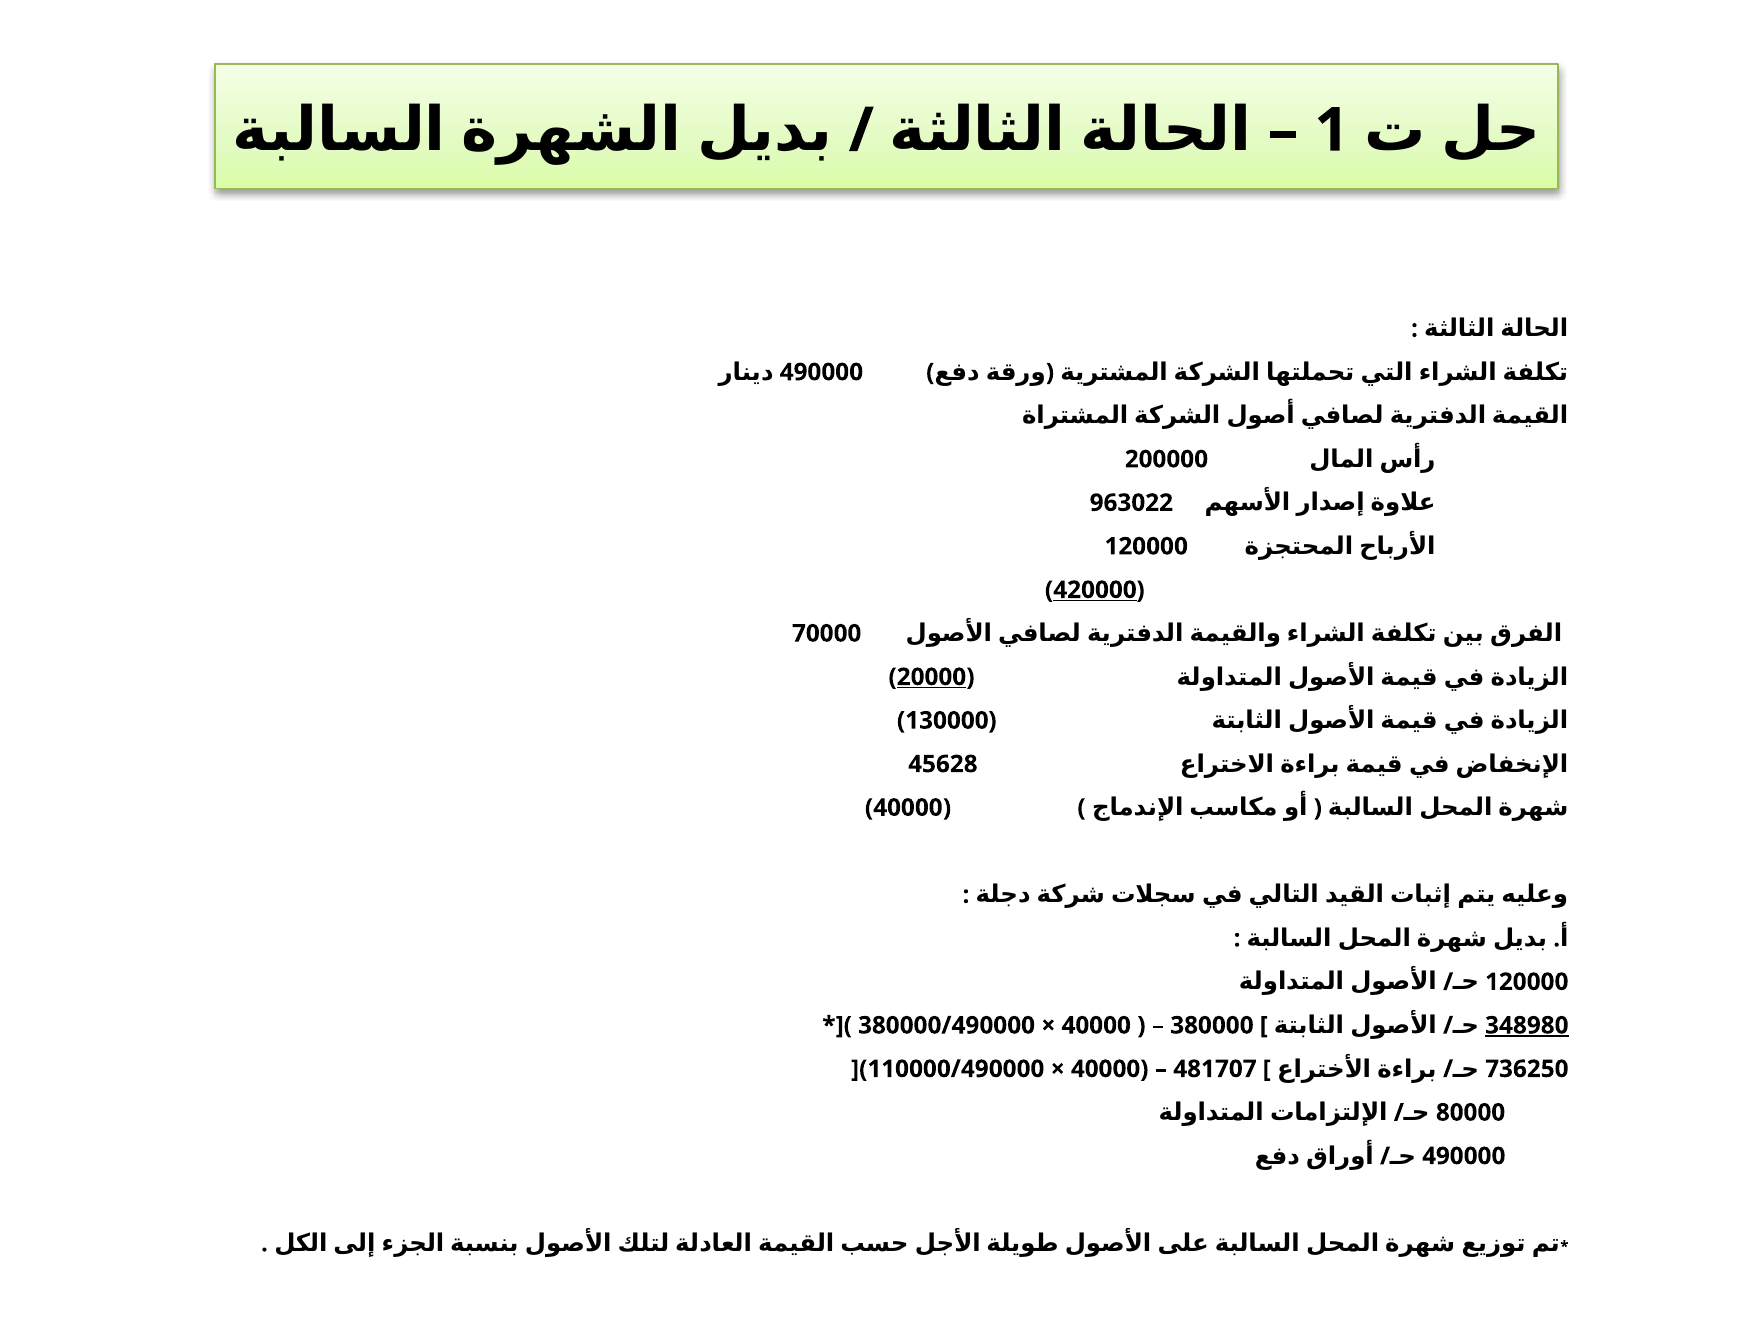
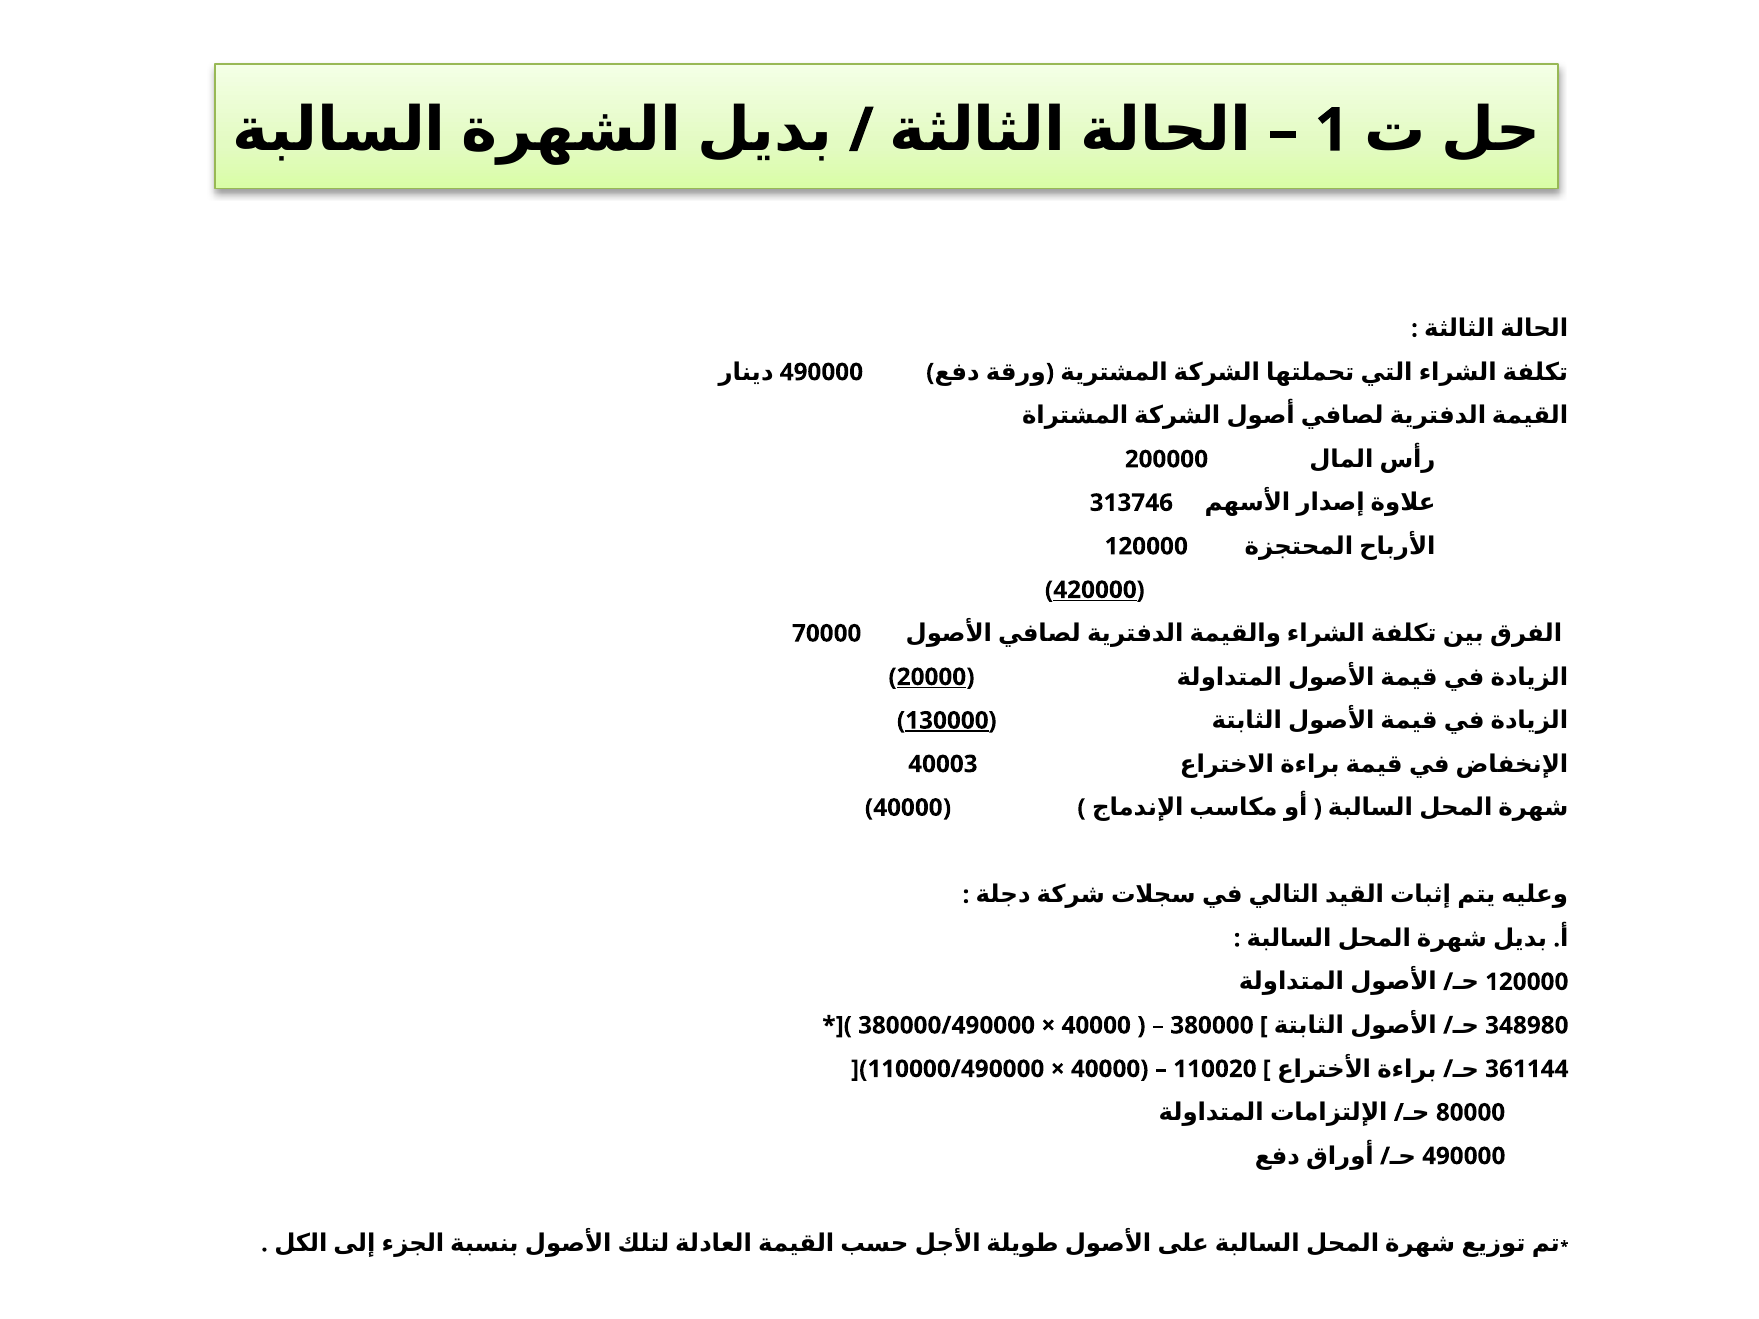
963022: 963022 -> 313746
130000 underline: none -> present
45628: 45628 -> 40003
348980 underline: present -> none
481707: 481707 -> 110020
736250: 736250 -> 361144
